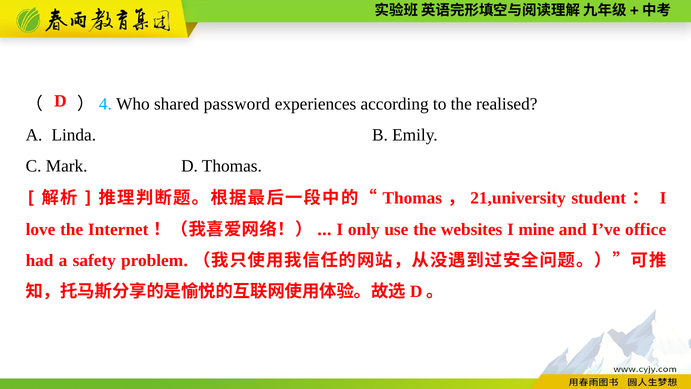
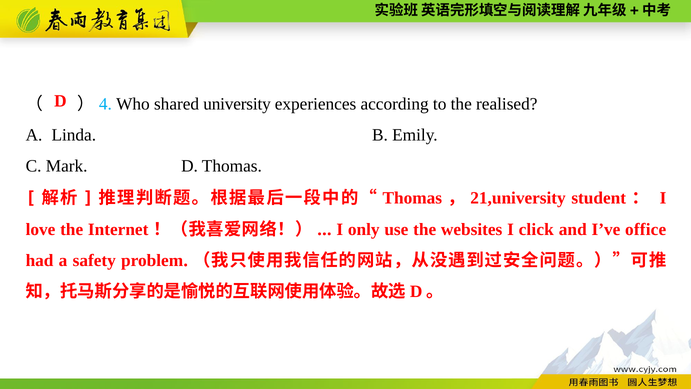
password: password -> university
mine: mine -> click
